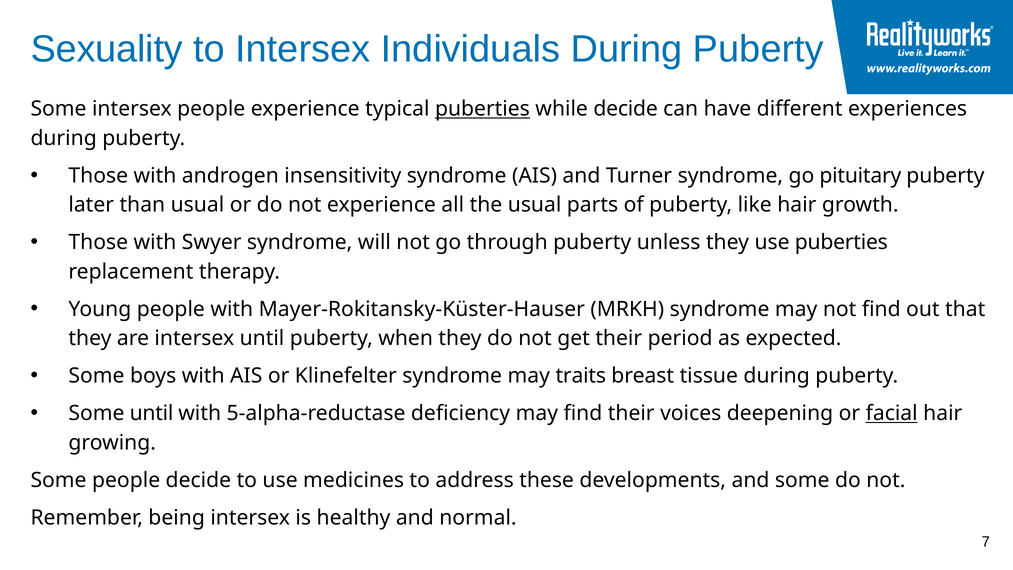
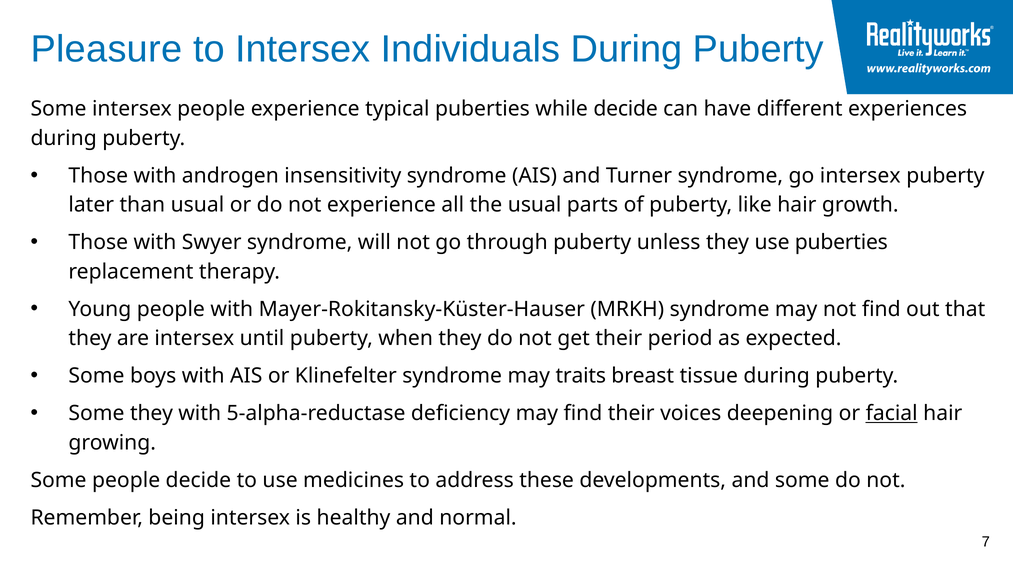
Sexuality: Sexuality -> Pleasure
puberties at (482, 109) underline: present -> none
go pituitary: pituitary -> intersex
Some until: until -> they
